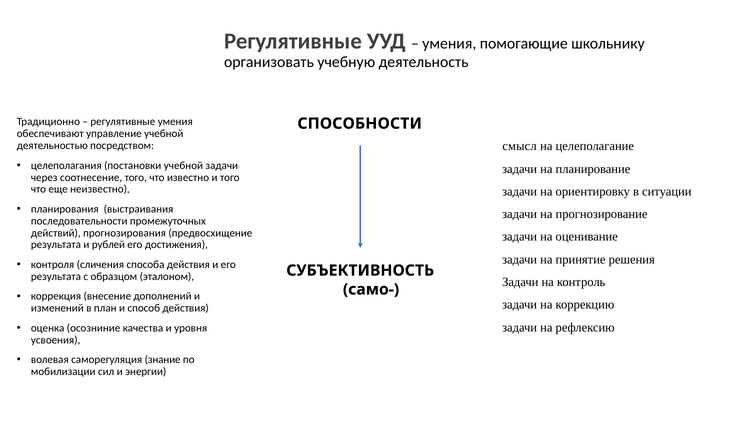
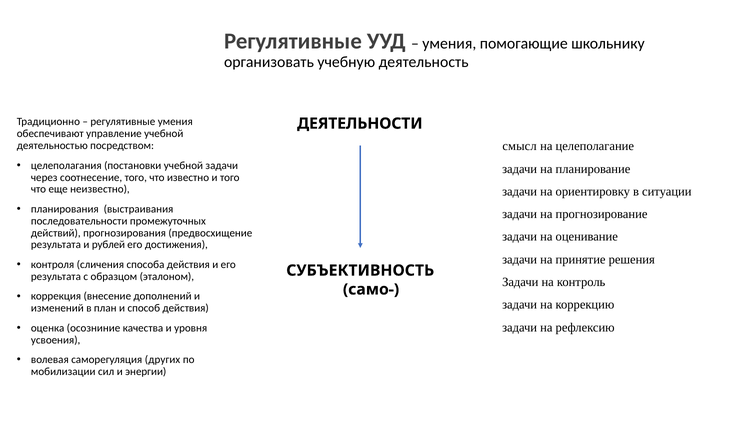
СПОСОБНОСТИ: СПОСОБНОСТИ -> ДЕЯТЕЛЬНОСТИ
знание: знание -> других
